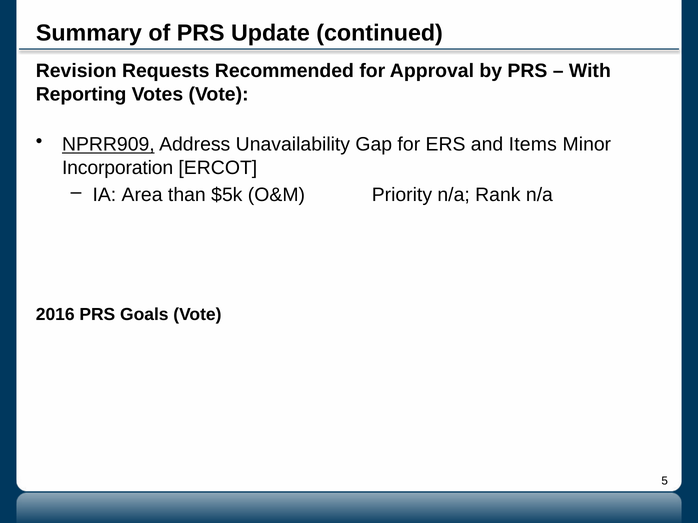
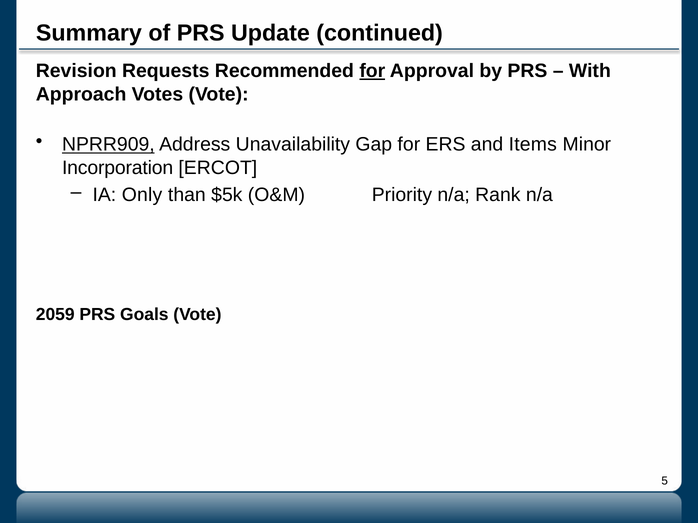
for at (372, 71) underline: none -> present
Reporting: Reporting -> Approach
Area: Area -> Only
2016: 2016 -> 2059
